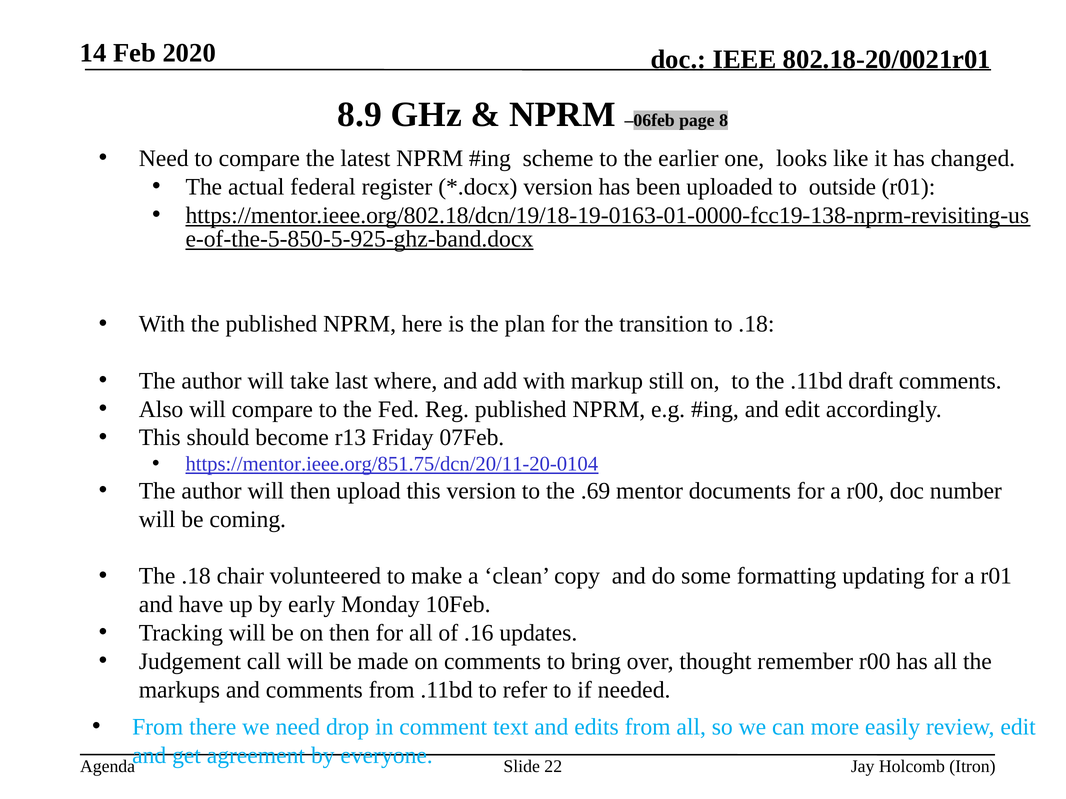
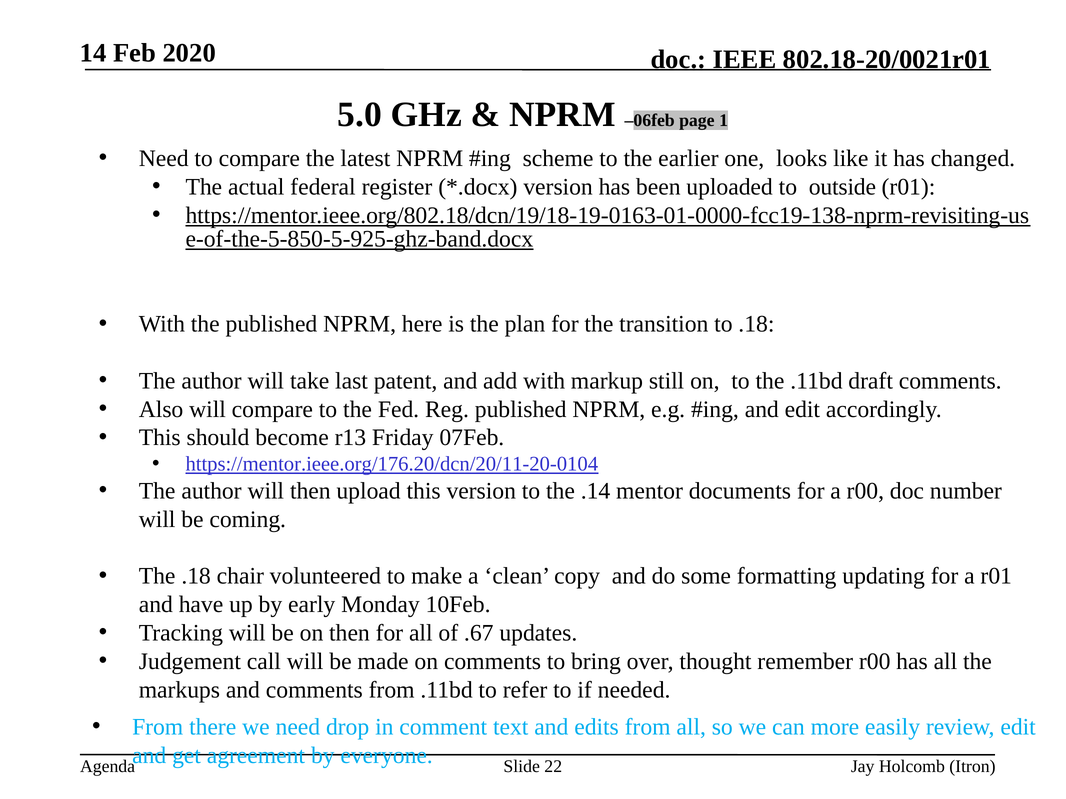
8.9: 8.9 -> 5.0
8: 8 -> 1
where: where -> patent
https://mentor.ieee.org/851.75/dcn/20/11-20-0104: https://mentor.ieee.org/851.75/dcn/20/11-20-0104 -> https://mentor.ieee.org/176.20/dcn/20/11-20-0104
.69: .69 -> .14
.16: .16 -> .67
